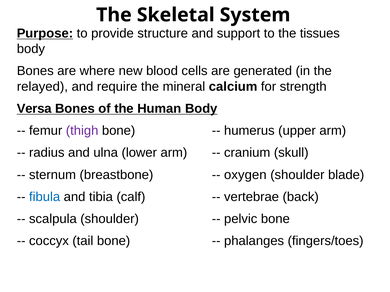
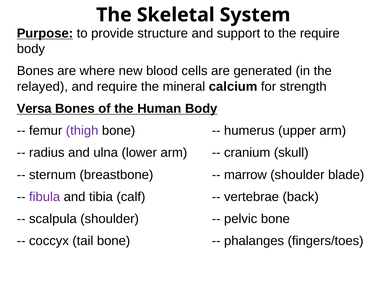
the tissues: tissues -> require
oxygen: oxygen -> marrow
fibula colour: blue -> purple
